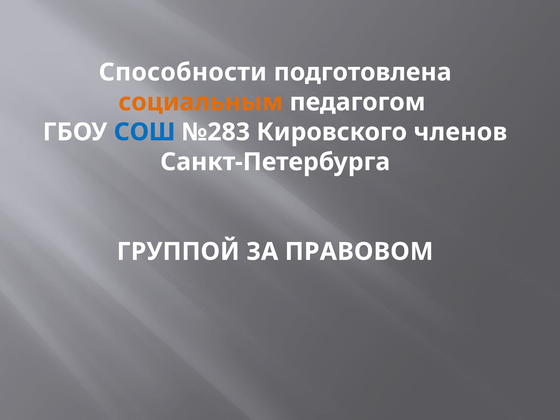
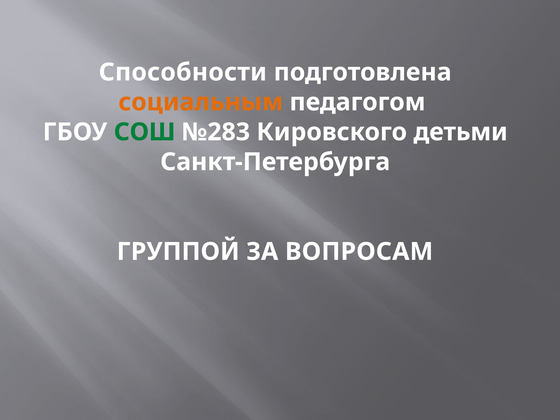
СОШ colour: blue -> green
членов: членов -> детьми
ПРАВОВОМ: ПРАВОВОМ -> ВОПРОСАМ
